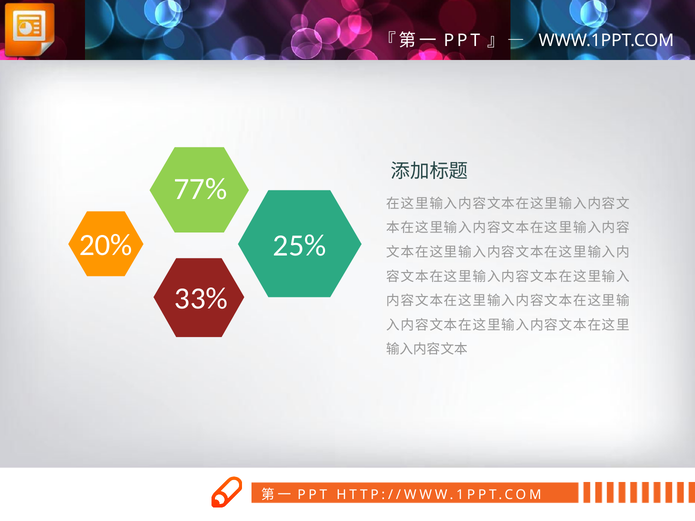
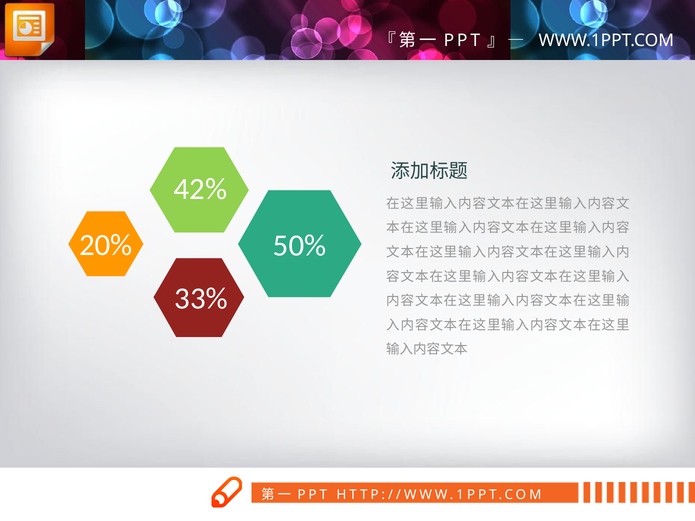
77%: 77% -> 42%
25%: 25% -> 50%
